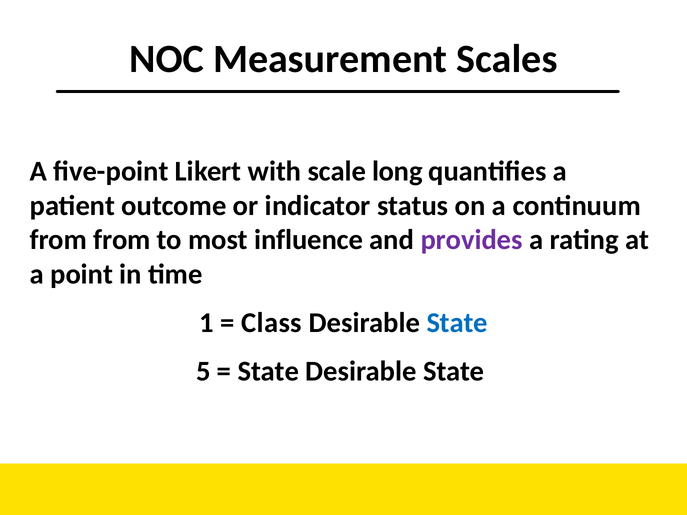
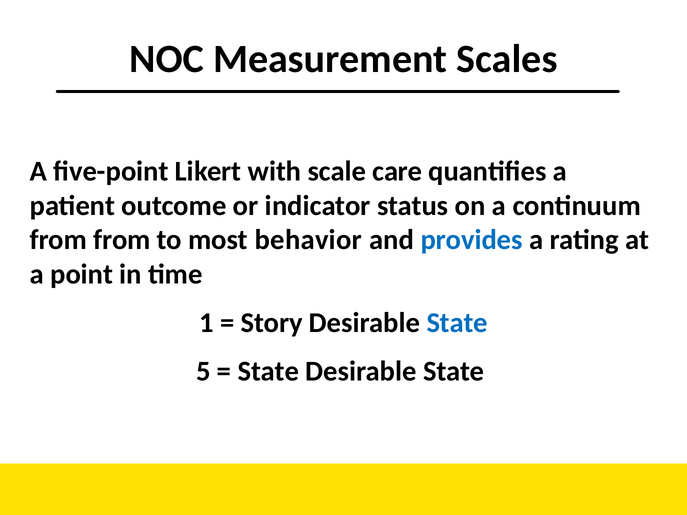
long: long -> care
influence: influence -> behavior
provides colour: purple -> blue
Class: Class -> Story
